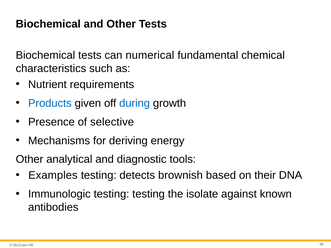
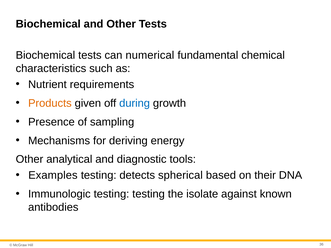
Products colour: blue -> orange
selective: selective -> sampling
brownish: brownish -> spherical
